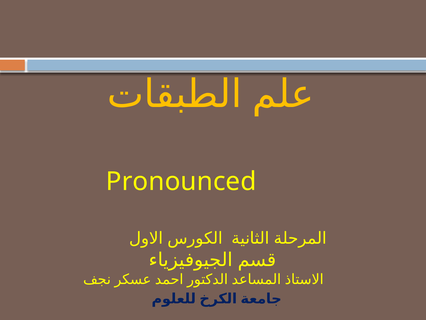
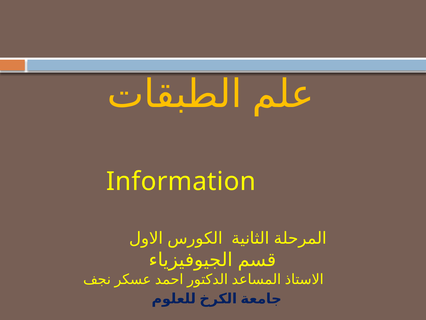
Pronounced: Pronounced -> Information
